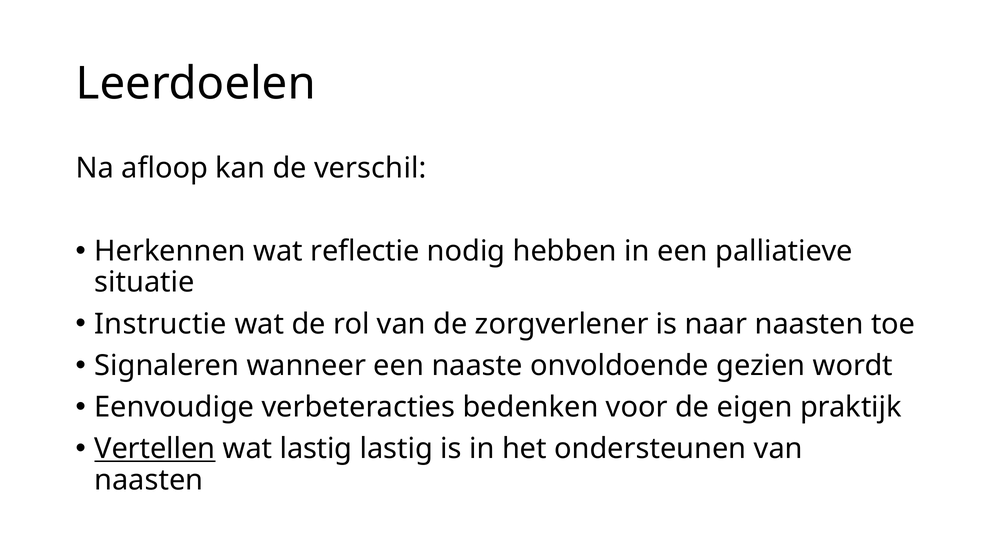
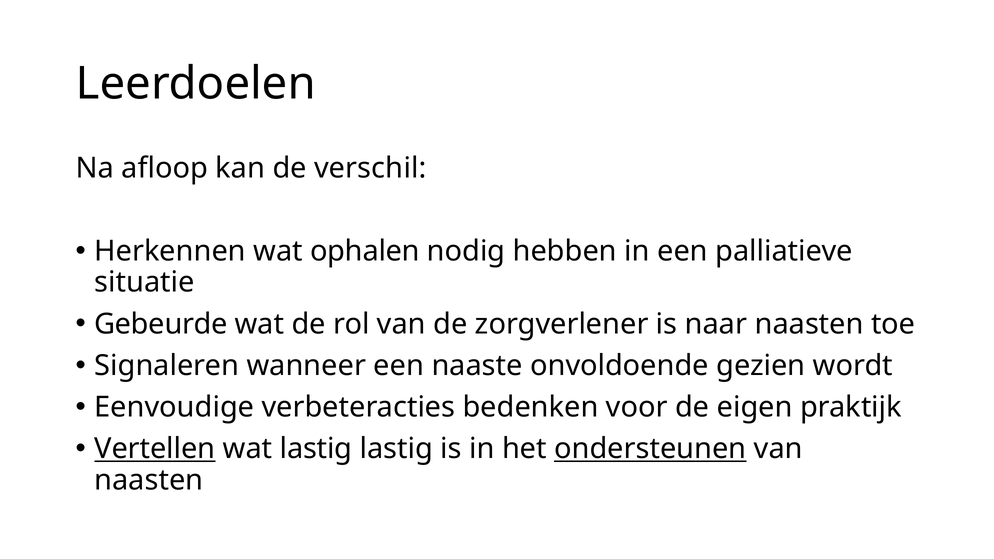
reflectie: reflectie -> ophalen
Instructie: Instructie -> Gebeurde
ondersteunen underline: none -> present
